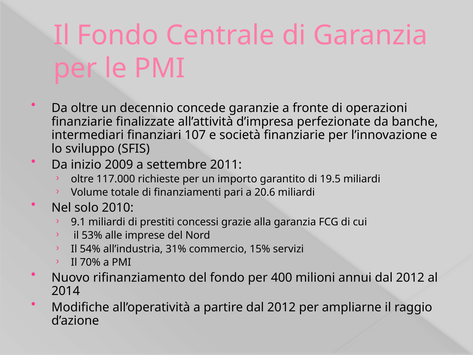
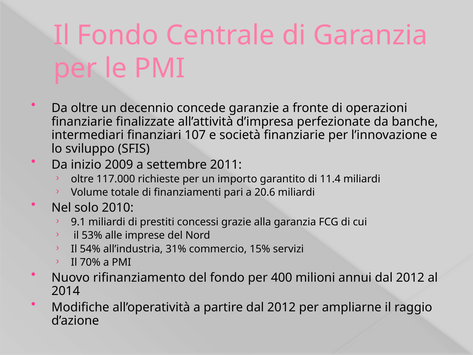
19.5: 19.5 -> 11.4
